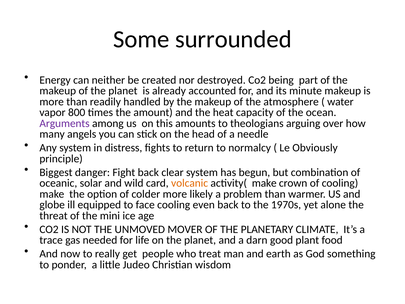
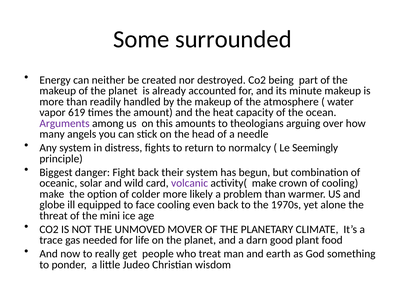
800: 800 -> 619
Obviously: Obviously -> Seemingly
clear: clear -> their
volcanic colour: orange -> purple
